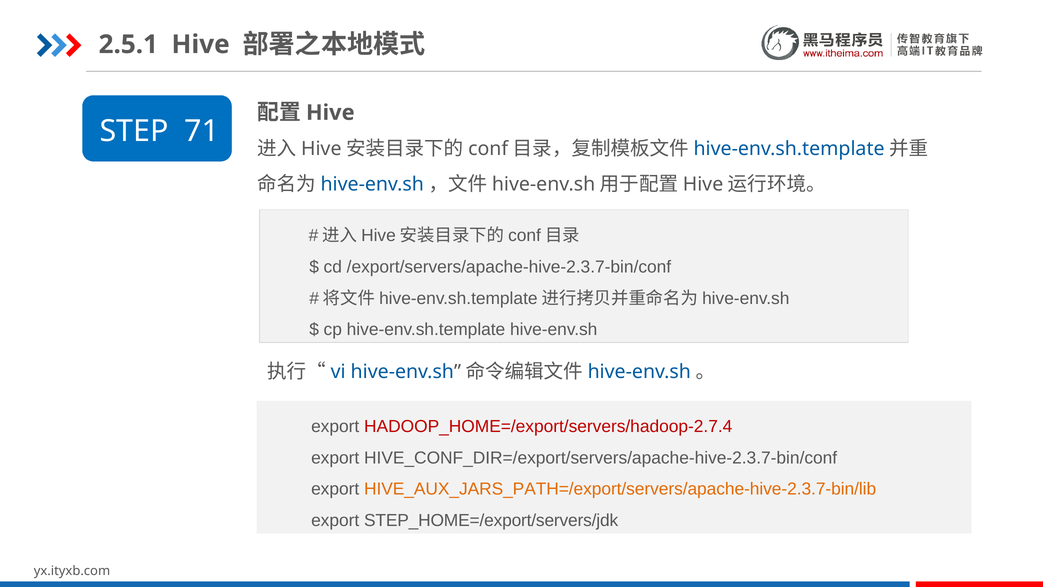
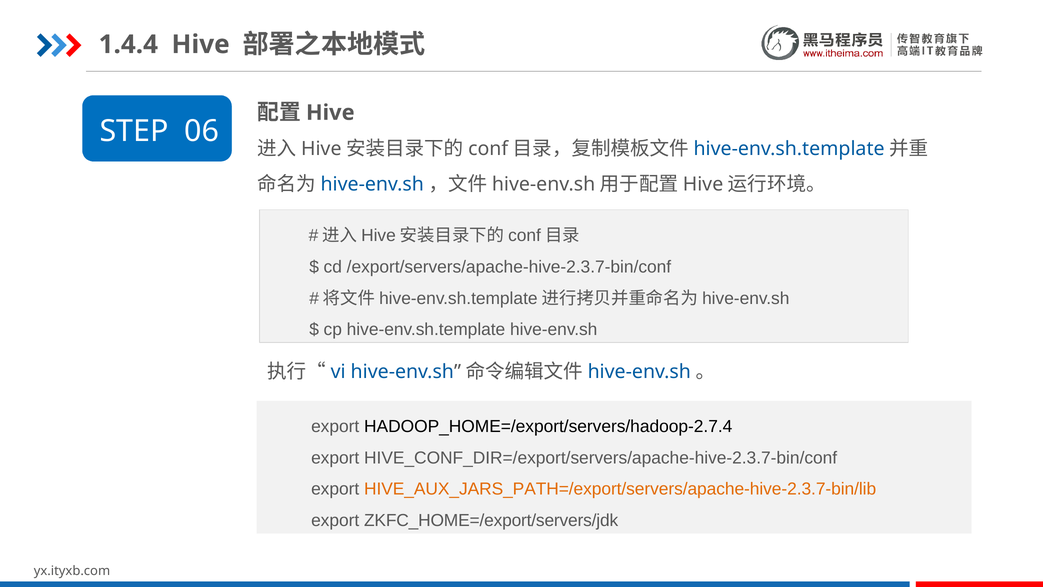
2.5.1: 2.5.1 -> 1.4.4
71: 71 -> 06
HADOOP_HOME=/export/servers/hadoop-2.7.4 colour: red -> black
STEP_HOME=/export/servers/jdk: STEP_HOME=/export/servers/jdk -> ZKFC_HOME=/export/servers/jdk
